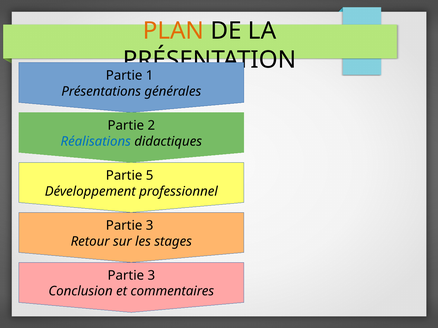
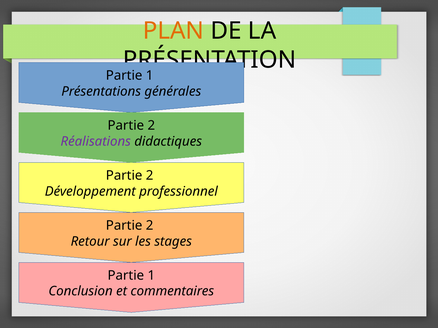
Réalisations colour: blue -> purple
5 at (150, 176): 5 -> 2
3 at (150, 226): 3 -> 2
3 at (151, 276): 3 -> 1
